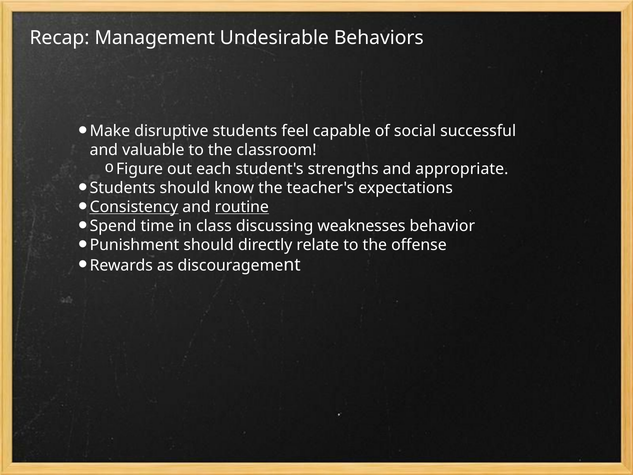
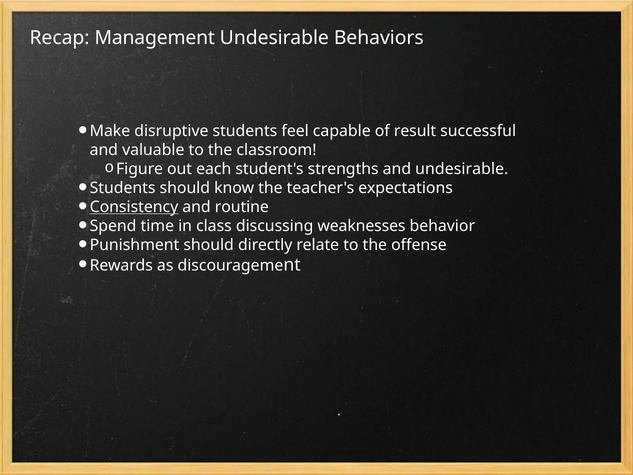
social: social -> result
and appropriate: appropriate -> undesirable
routine underline: present -> none
